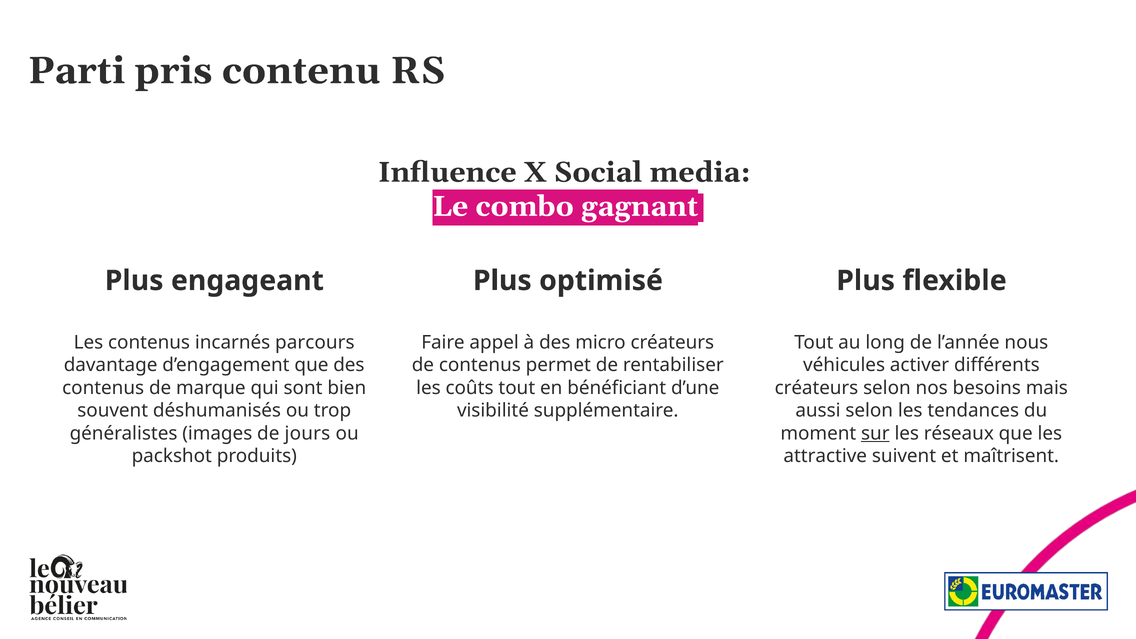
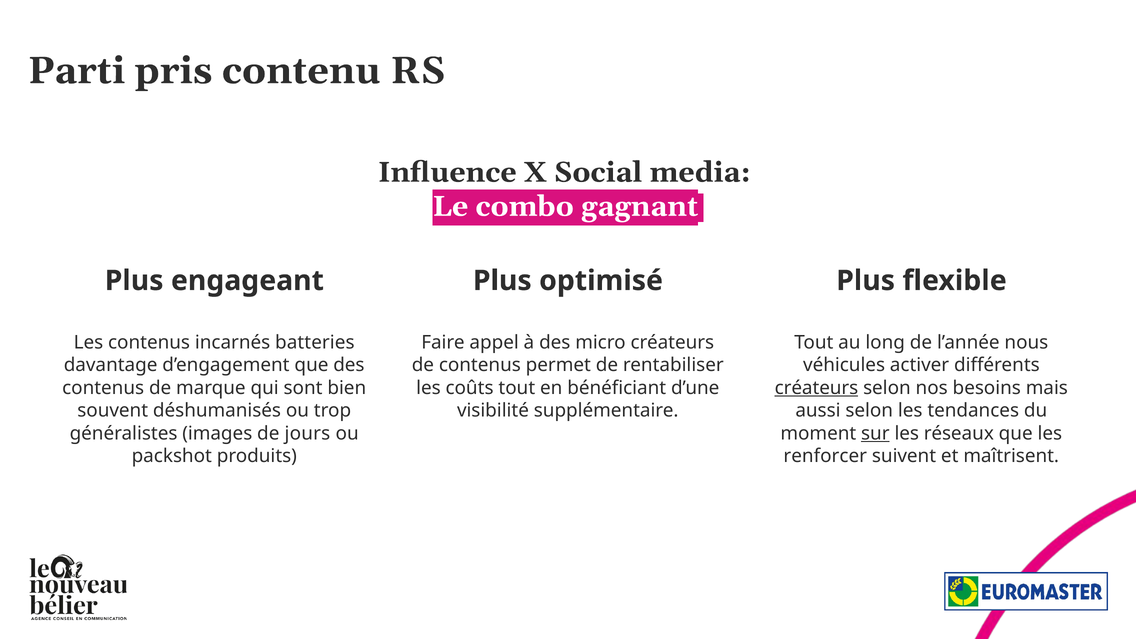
parcours: parcours -> batteries
créateurs at (816, 388) underline: none -> present
attractive: attractive -> renforcer
